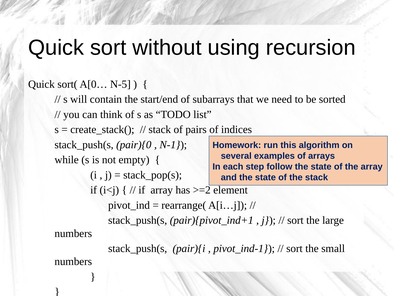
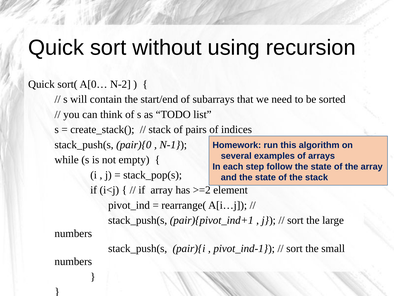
N-5: N-5 -> N-2
